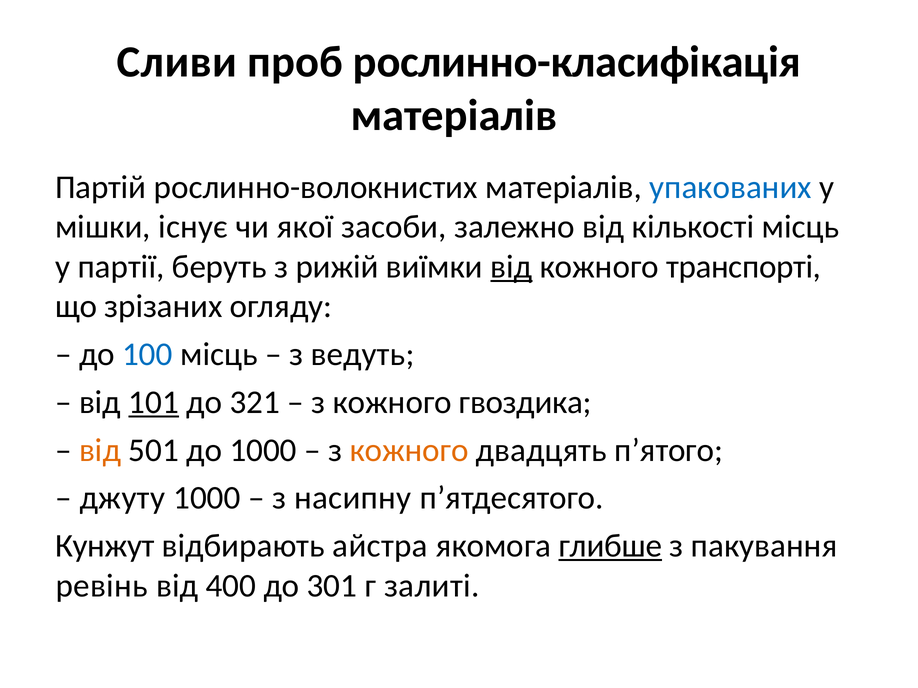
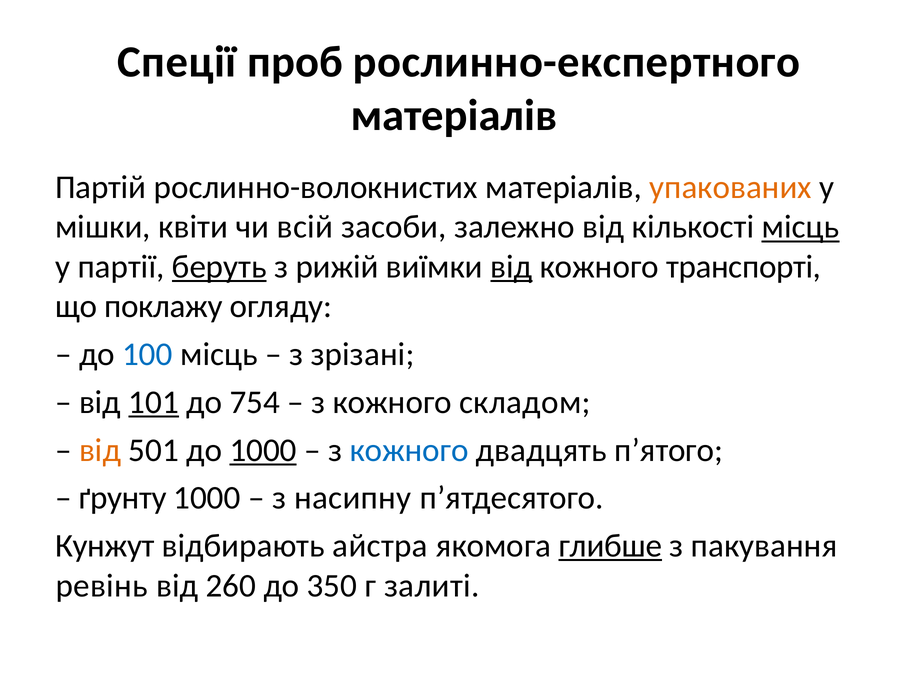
Сливи: Сливи -> Спеції
рослинно-класифікація: рослинно-класифікація -> рослинно-експертного
упакованих colour: blue -> orange
існує: існує -> квіти
якої: якої -> всій
місць at (801, 227) underline: none -> present
беруть underline: none -> present
зрізаних: зрізаних -> поклажу
ведуть: ведуть -> зрізані
321: 321 -> 754
гвоздика: гвоздика -> складом
1000 at (263, 450) underline: none -> present
кожного at (409, 450) colour: orange -> blue
джуту: джуту -> ґрунту
400: 400 -> 260
301: 301 -> 350
